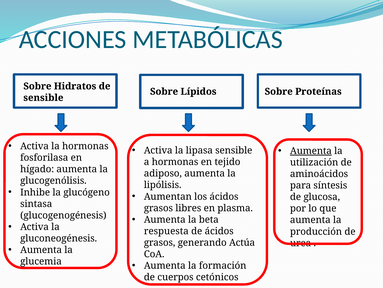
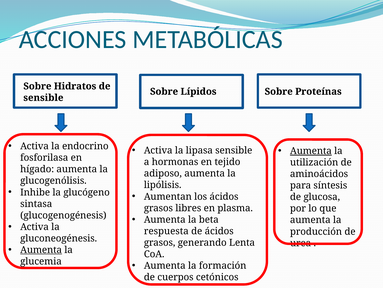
la hormonas: hormonas -> endocrino
Actúa: Actúa -> Lenta
Aumenta at (41, 249) underline: none -> present
